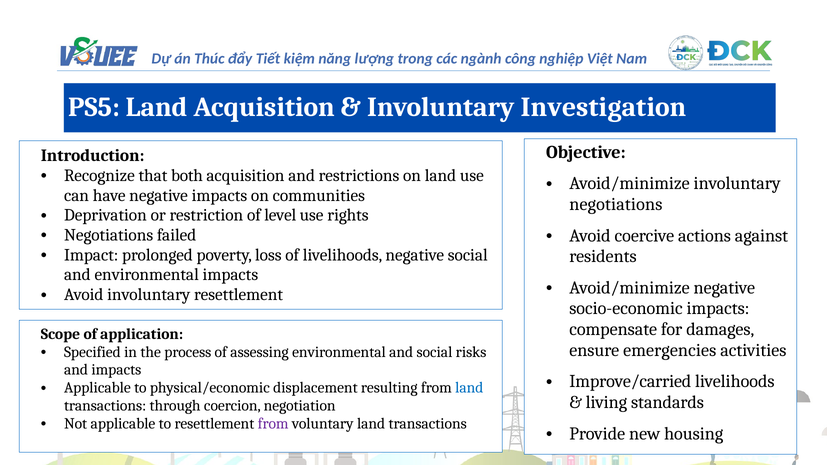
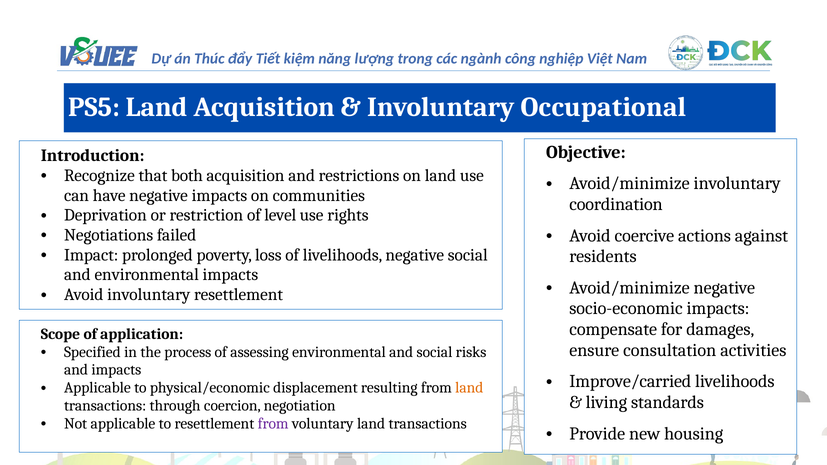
Investigation: Investigation -> Occupational
negotiations at (616, 204): negotiations -> coordination
emergencies: emergencies -> consultation
land at (469, 388) colour: blue -> orange
